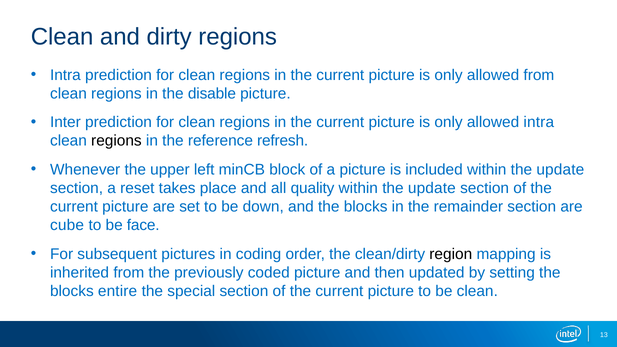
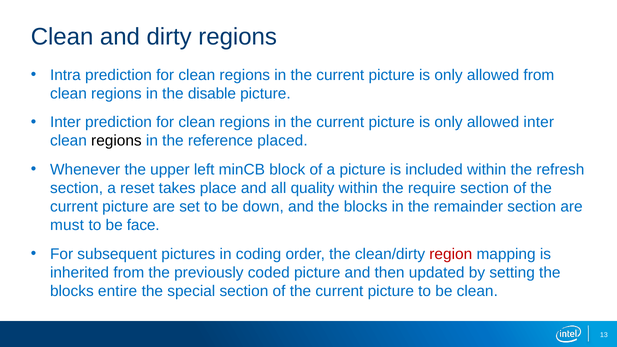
allowed intra: intra -> inter
refresh: refresh -> placed
included within the update: update -> refresh
update at (432, 188): update -> require
cube: cube -> must
region colour: black -> red
